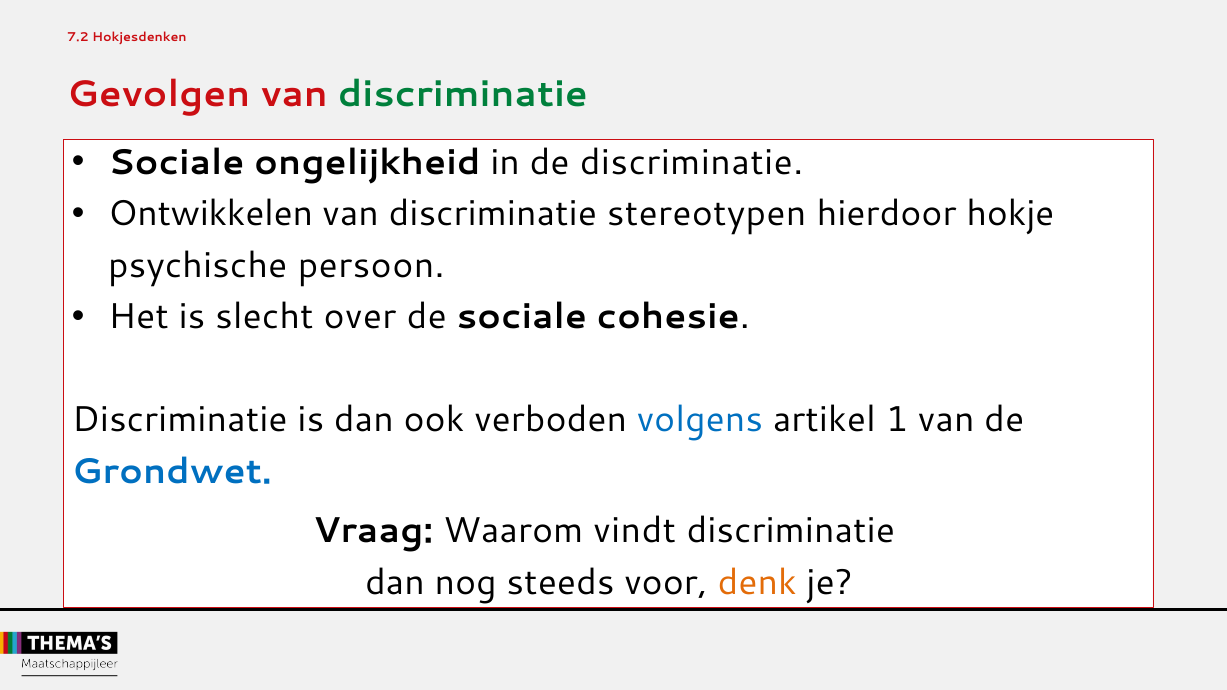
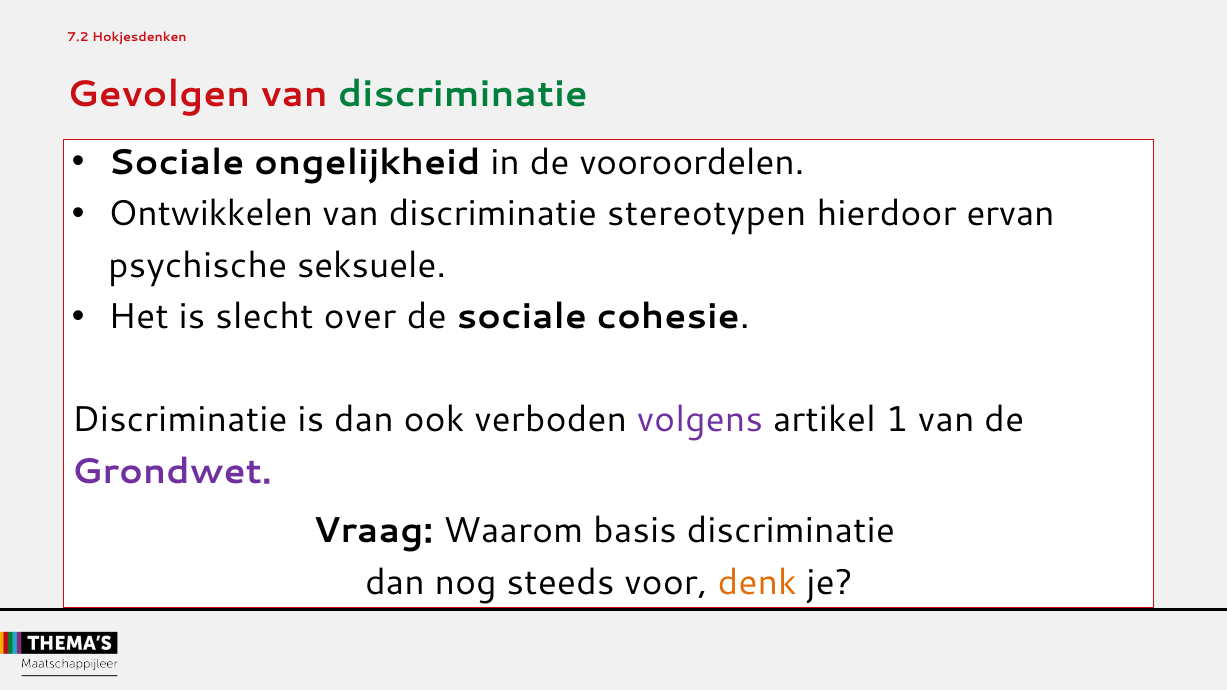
de discriminatie: discriminatie -> vooroordelen
hokje: hokje -> ervan
persoon: persoon -> seksuele
volgens colour: blue -> purple
Grondwet colour: blue -> purple
vindt: vindt -> basis
